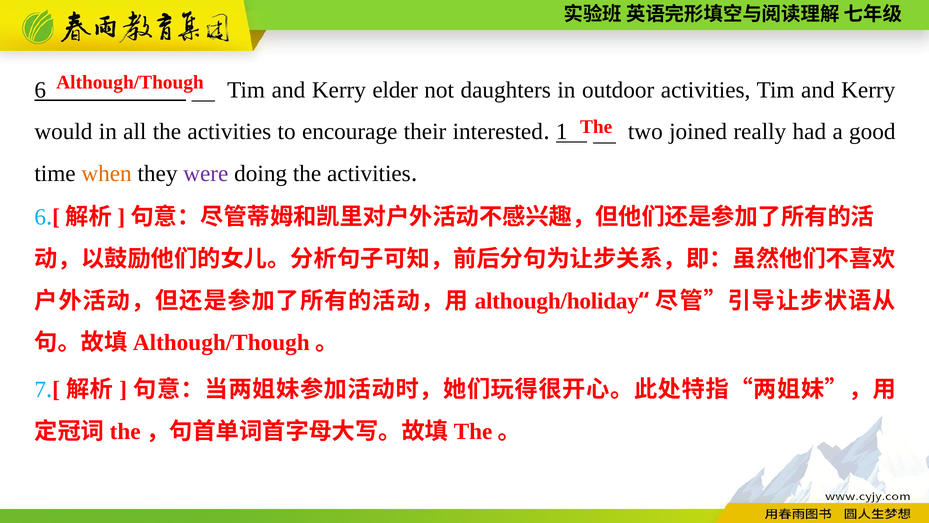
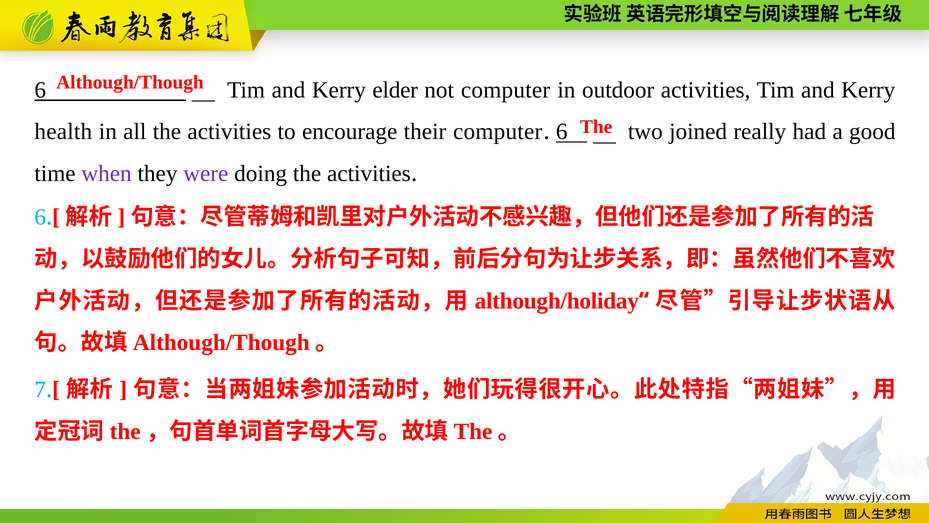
not daughters: daughters -> computer
would: would -> health
their interested: interested -> computer
1 at (562, 132): 1 -> 6
when colour: orange -> purple
